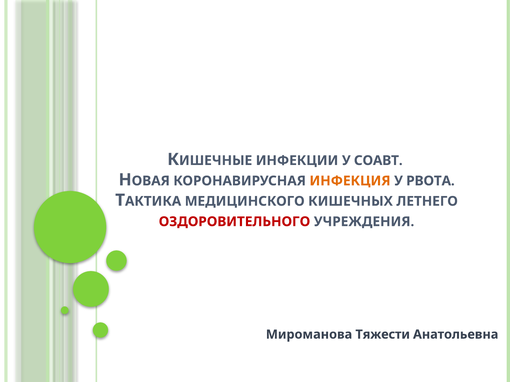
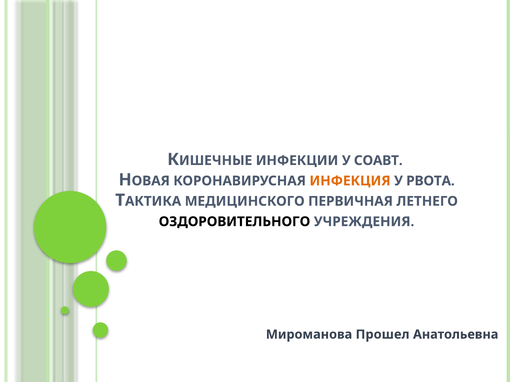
КИШЕЧНЫХ: КИШЕЧНЫХ -> ПЕРВИЧНАЯ
ОЗДОРОВИТЕЛЬНОГО colour: red -> black
Тяжести: Тяжести -> Прошел
